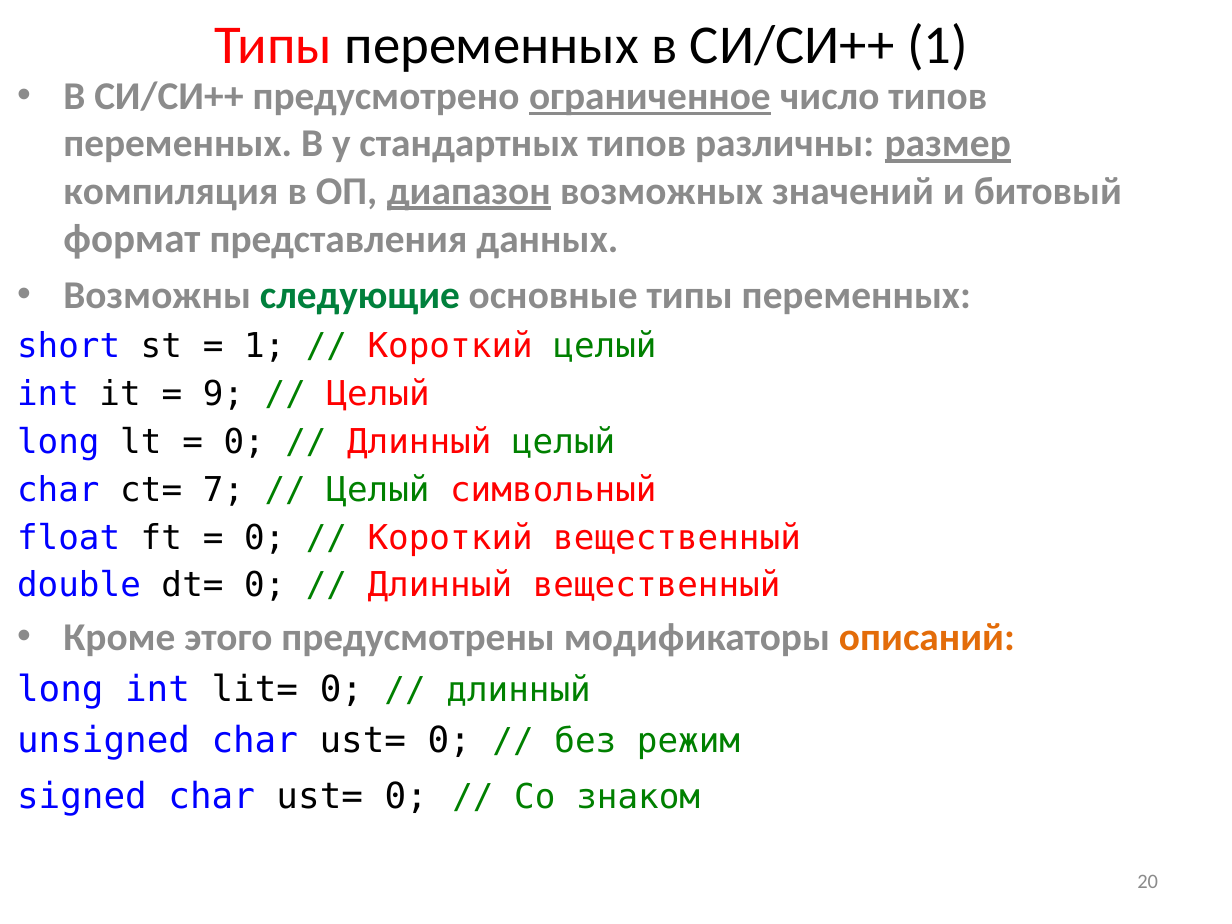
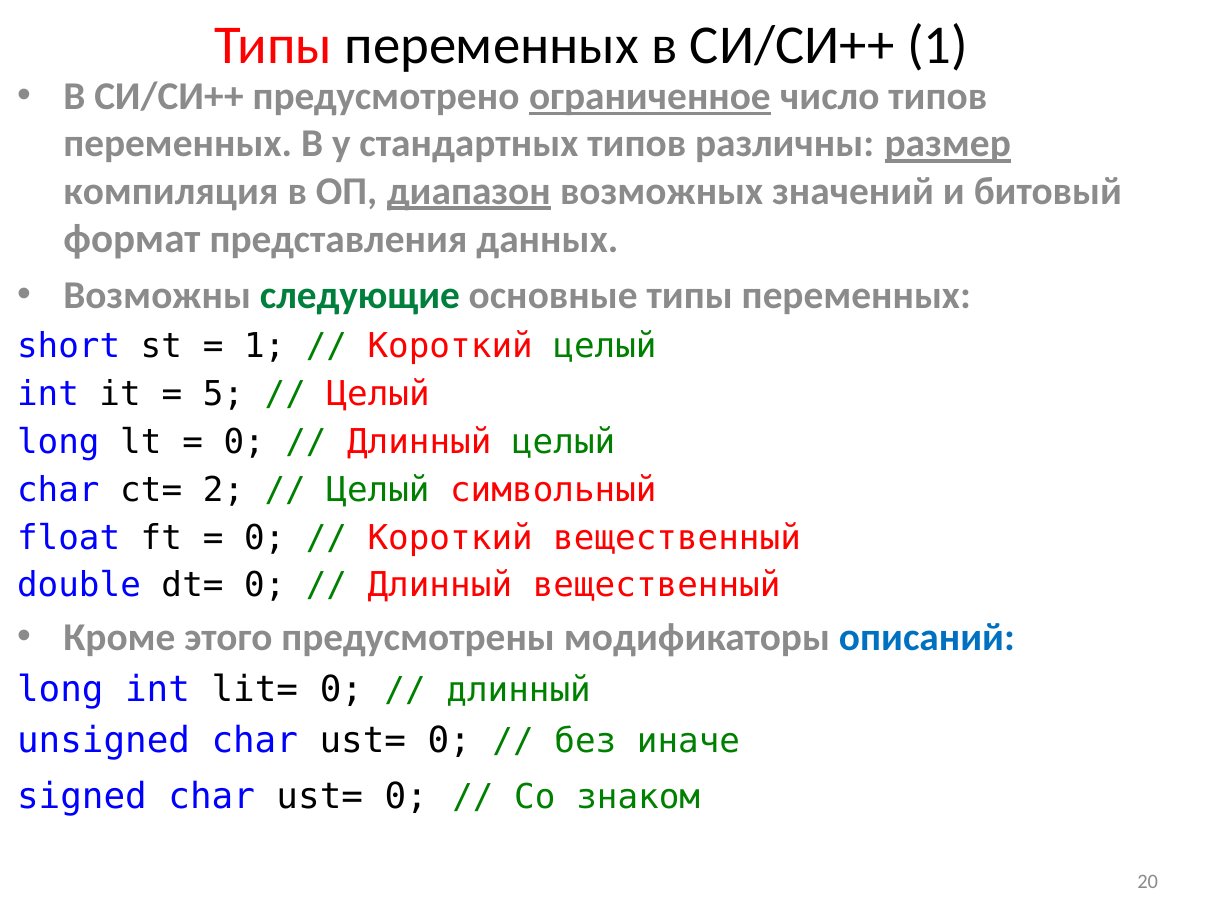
9: 9 -> 5
7: 7 -> 2
описаний colour: orange -> blue
режим: режим -> иначе
